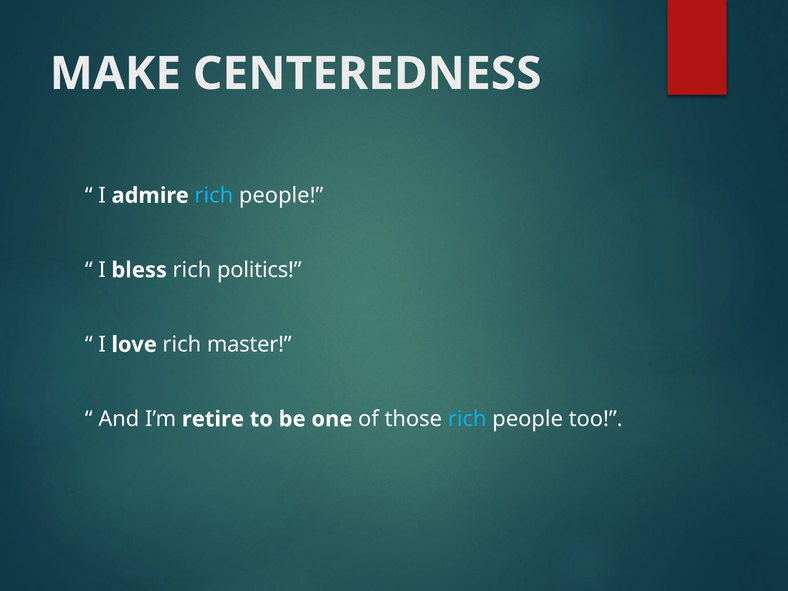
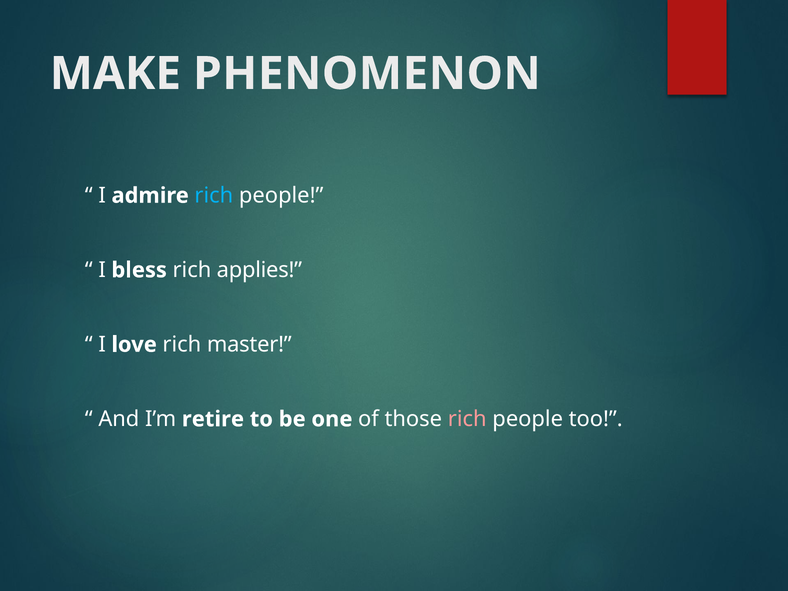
CENTEREDNESS: CENTEREDNESS -> PHENOMENON
politics: politics -> applies
rich at (467, 419) colour: light blue -> pink
